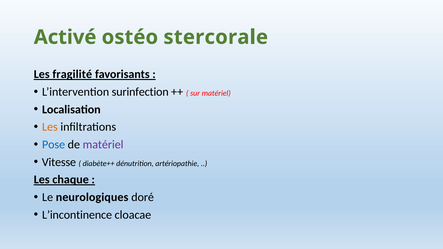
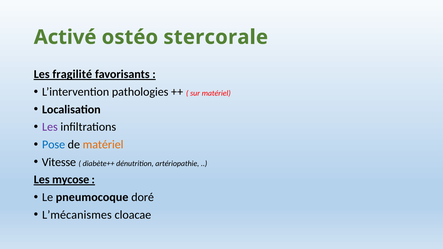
surinfection: surinfection -> pathologies
Les at (50, 127) colour: orange -> purple
matériel at (103, 145) colour: purple -> orange
chaque: chaque -> mycose
neurologiques: neurologiques -> pneumocoque
L’incontinence: L’incontinence -> L’mécanismes
